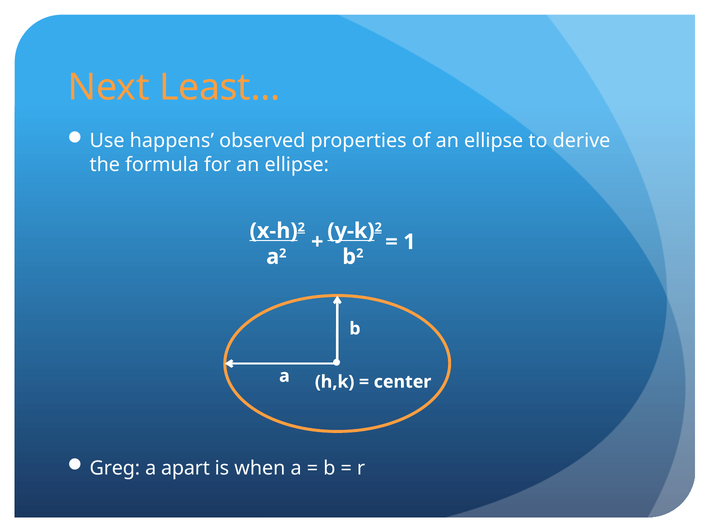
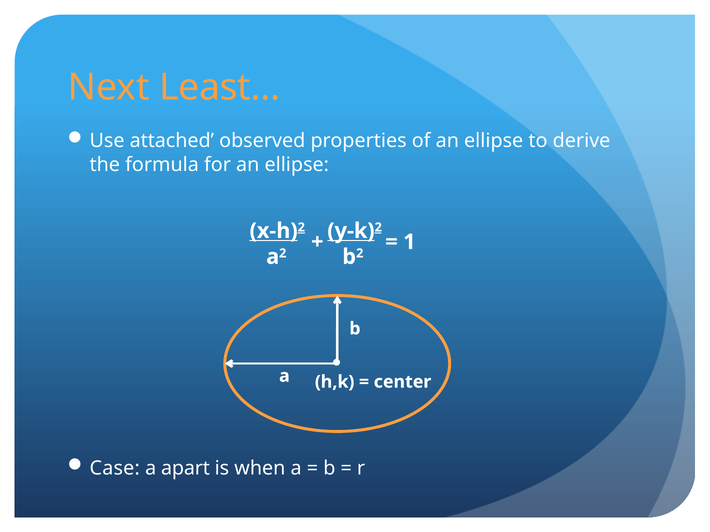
happens: happens -> attached
Greg: Greg -> Case
